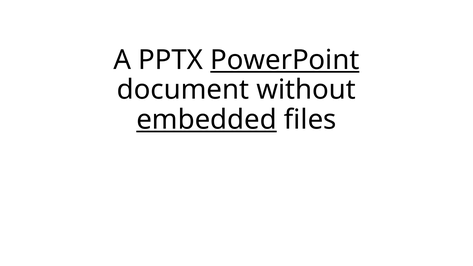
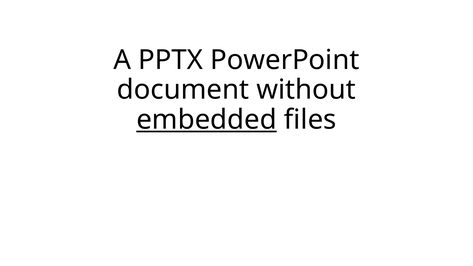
PowerPoint underline: present -> none
